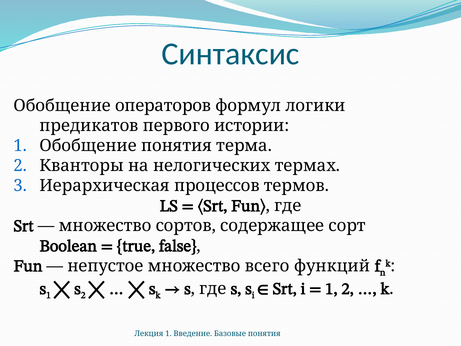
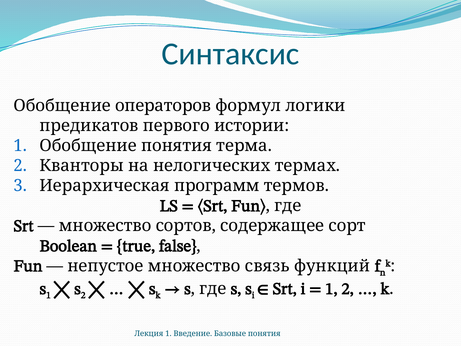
процессов: процессов -> программ
всего: всего -> связь
